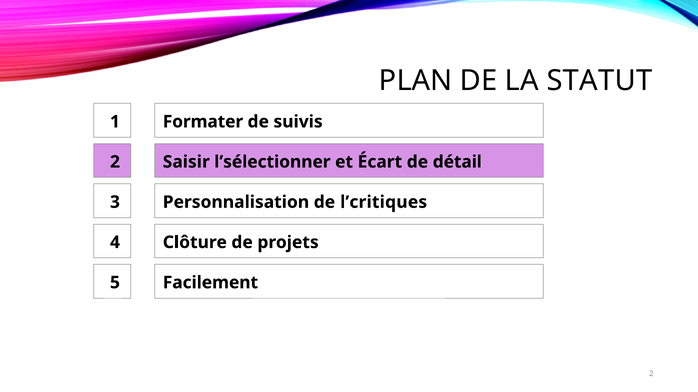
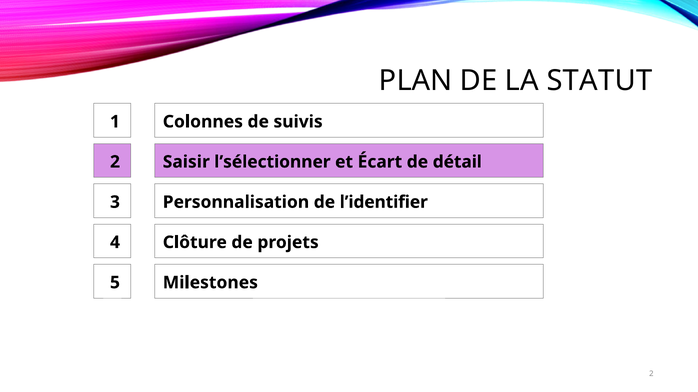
Formater: Formater -> Colonnes
l’critiques: l’critiques -> l’identifier
Facilement: Facilement -> Milestones
